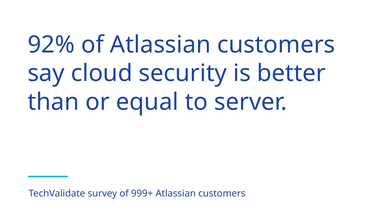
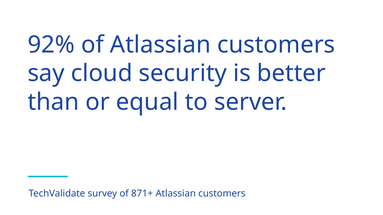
999+: 999+ -> 871+
